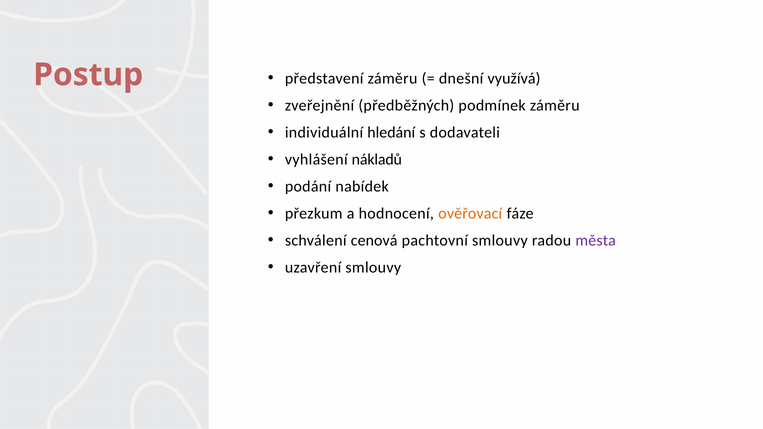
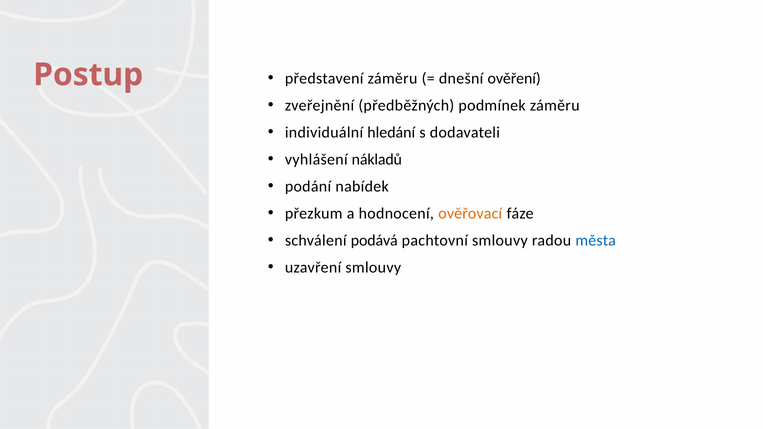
využívá: využívá -> ověření
cenová: cenová -> podává
města colour: purple -> blue
